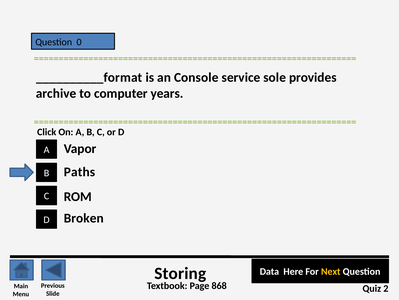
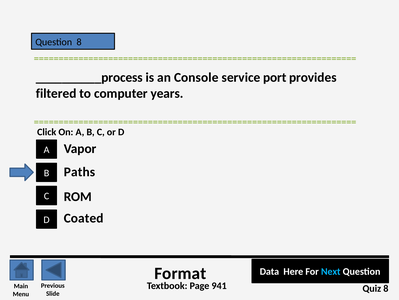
Question 0: 0 -> 8
__________format: __________format -> __________process
sole: sole -> port
archive: archive -> filtered
Broken: Broken -> Coated
Storing: Storing -> Format
Next colour: yellow -> light blue
868: 868 -> 941
Quiz 2: 2 -> 8
